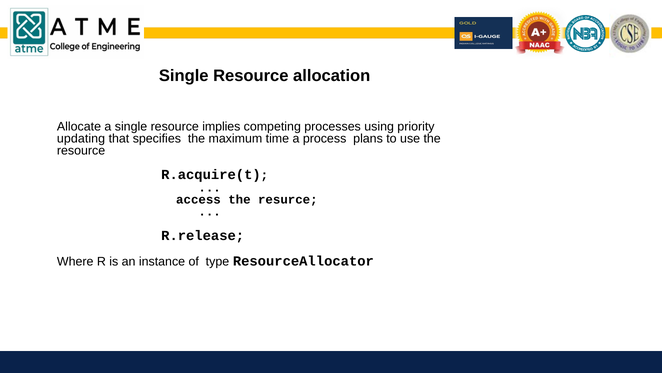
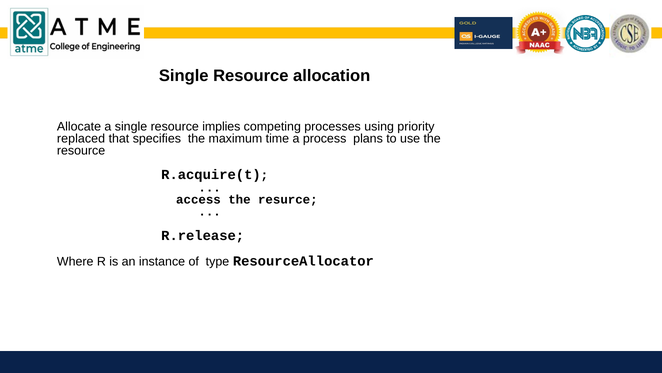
updating: updating -> replaced
